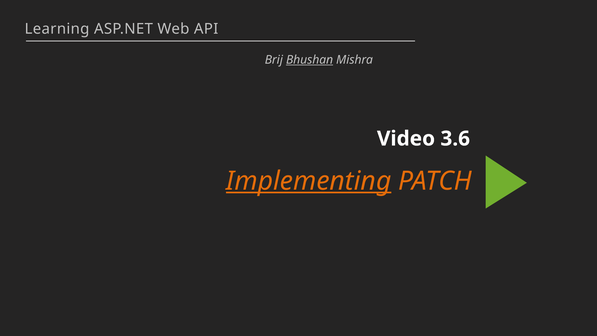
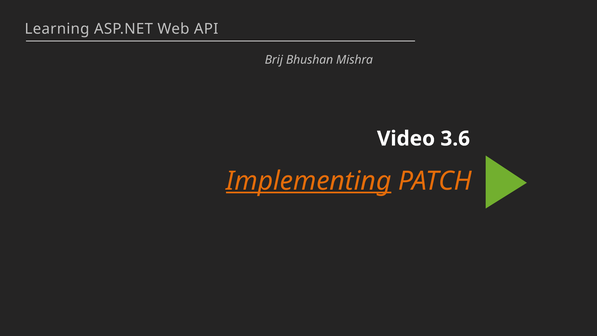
Bhushan underline: present -> none
